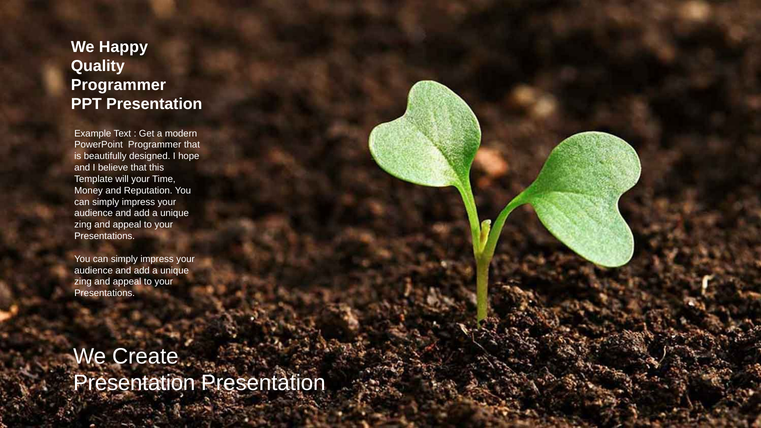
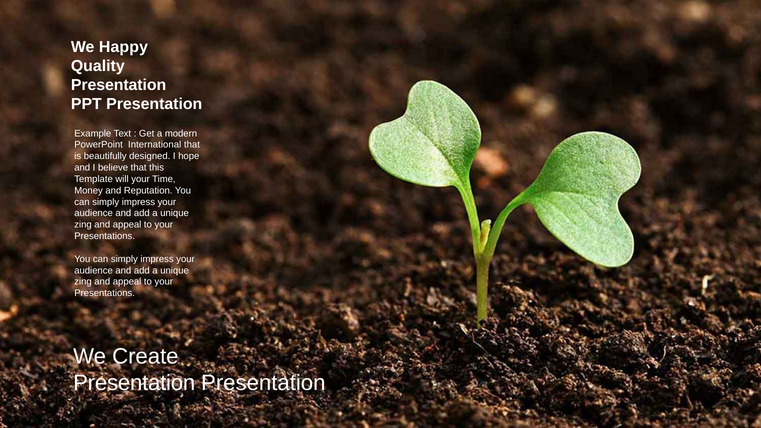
Programmer at (118, 85): Programmer -> Presentation
PowerPoint Programmer: Programmer -> International
